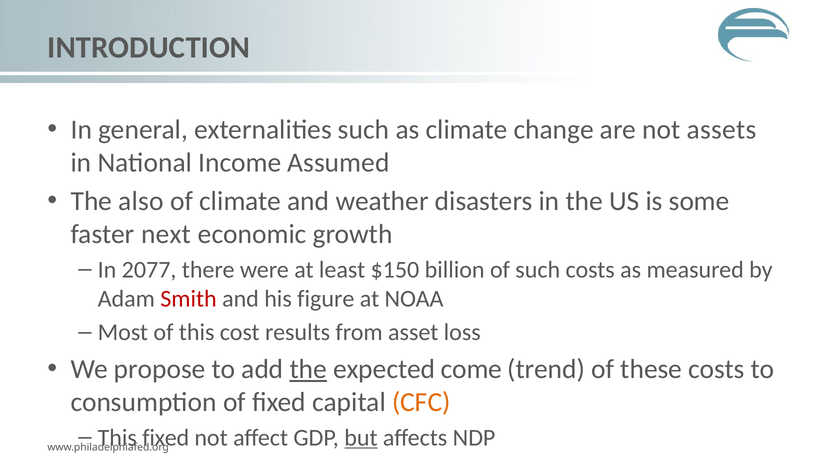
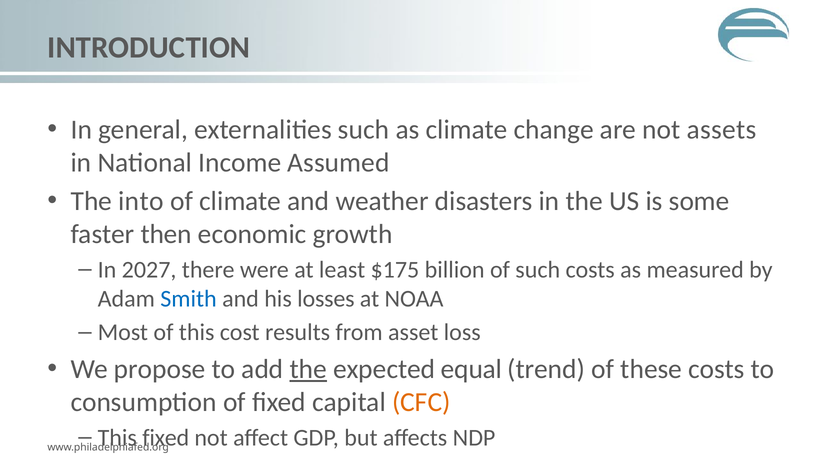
also: also -> into
next: next -> then
2077: 2077 -> 2027
$150: $150 -> $175
Smith colour: red -> blue
figure: figure -> losses
come: come -> equal
but underline: present -> none
